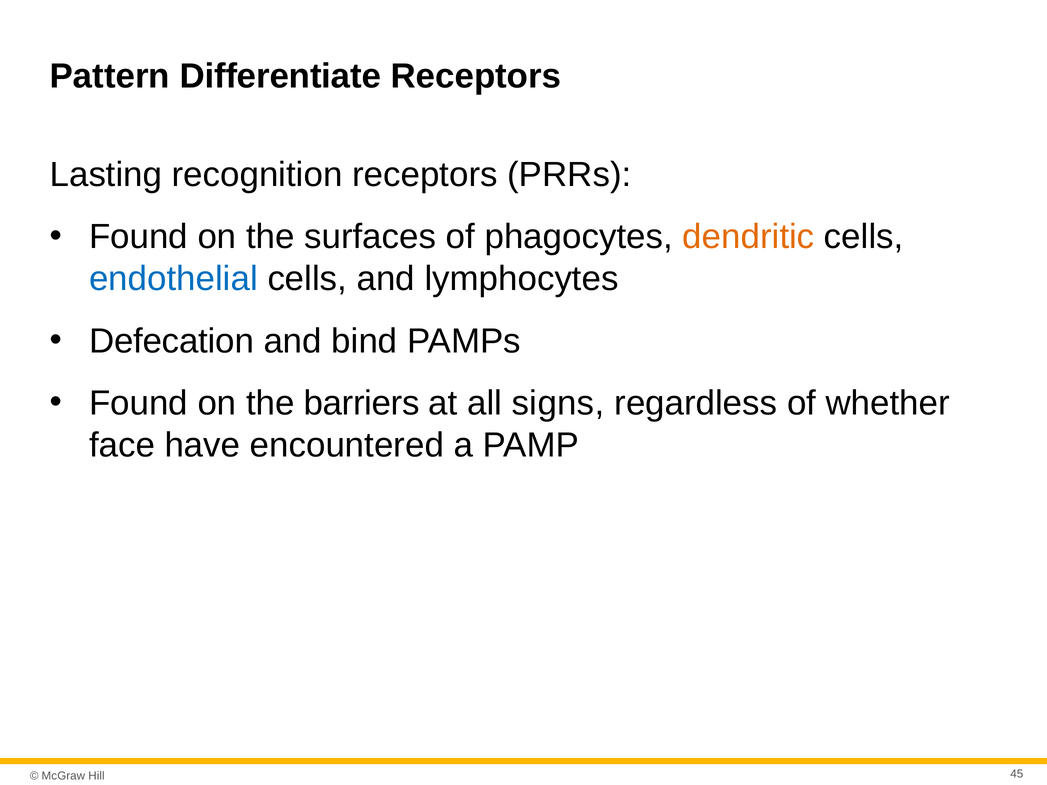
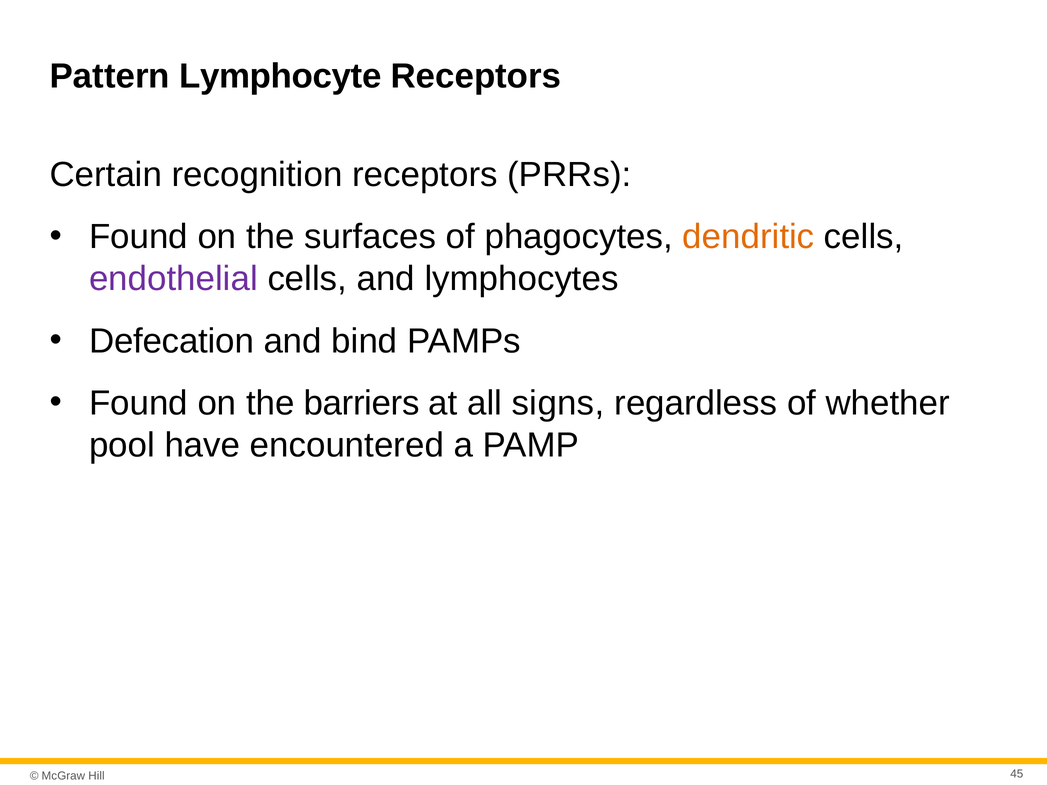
Differentiate: Differentiate -> Lymphocyte
Lasting: Lasting -> Certain
endothelial colour: blue -> purple
face: face -> pool
